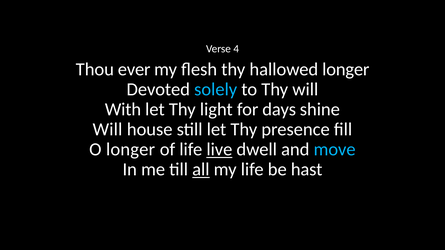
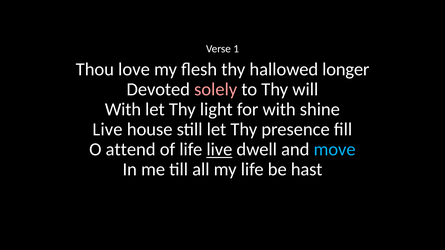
4: 4 -> 1
ever: ever -> love
solely colour: light blue -> pink
for days: days -> with
Will at (107, 130): Will -> Live
O longer: longer -> attend
all underline: present -> none
